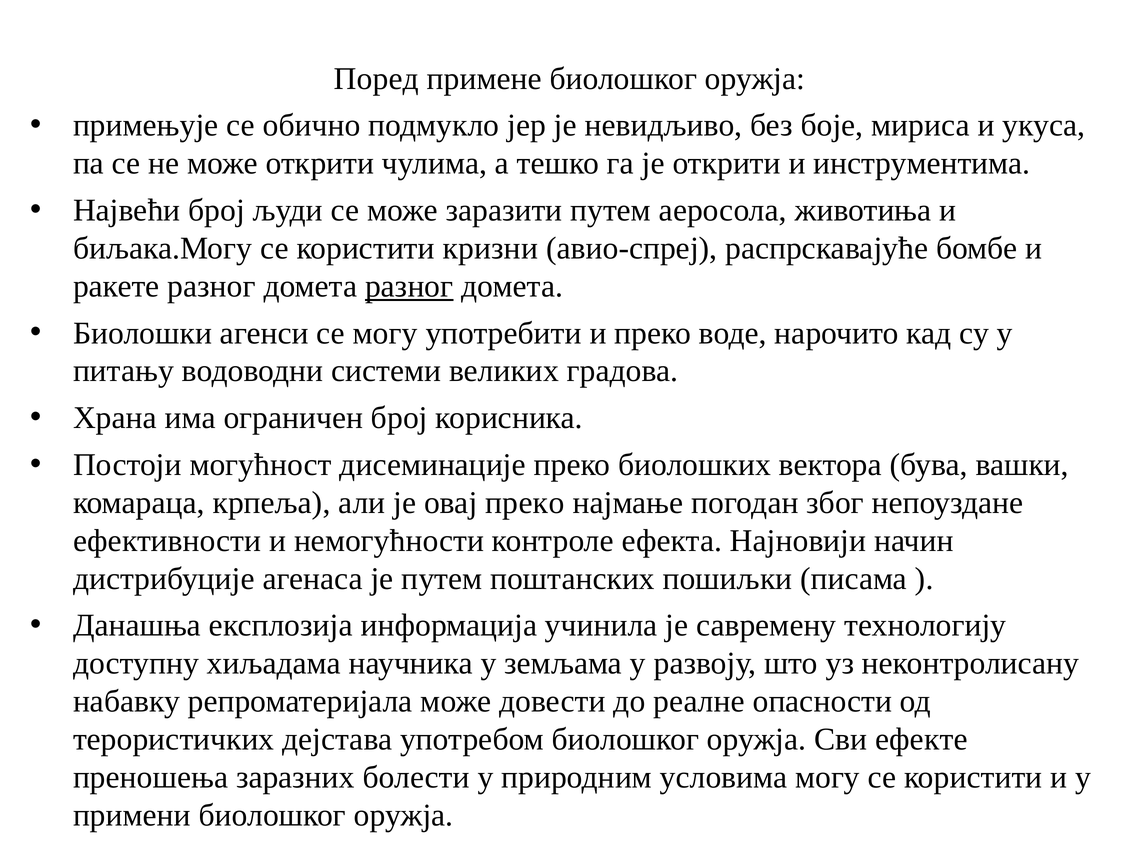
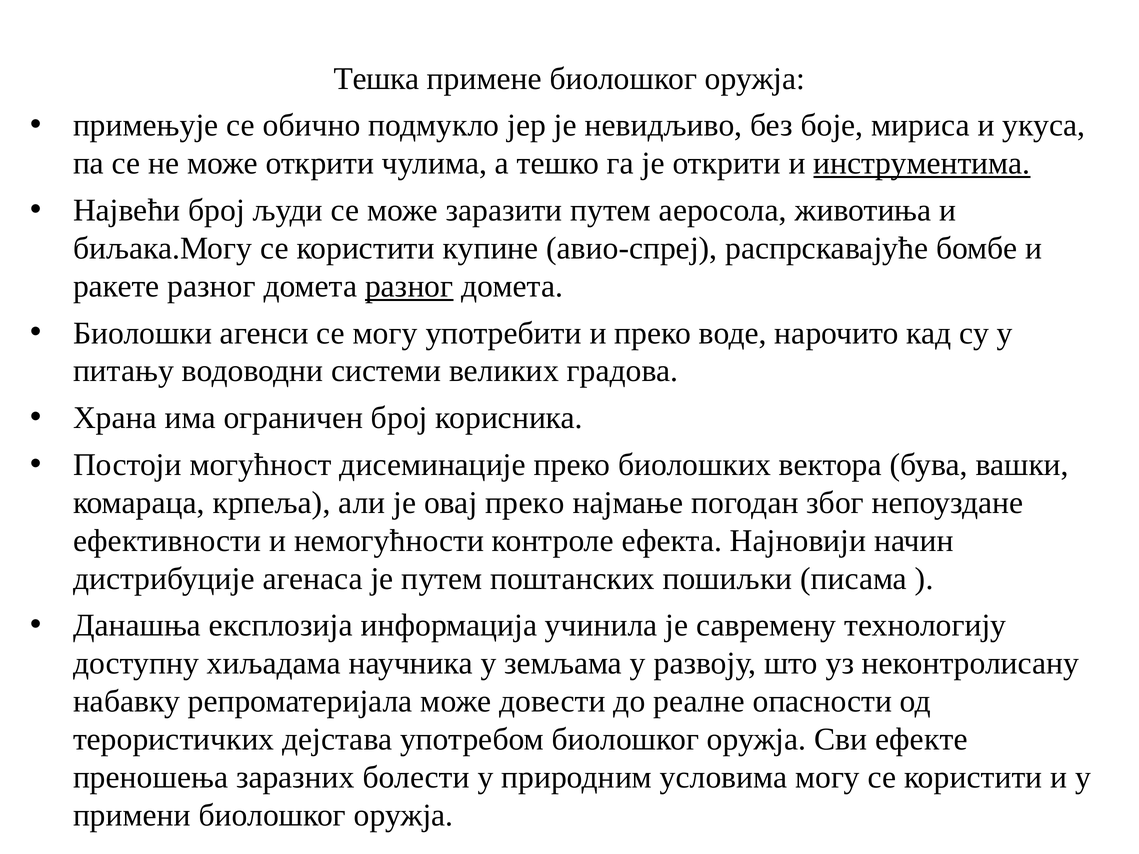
Поред: Поред -> Тешка
инструментима underline: none -> present
кризни: кризни -> купине
